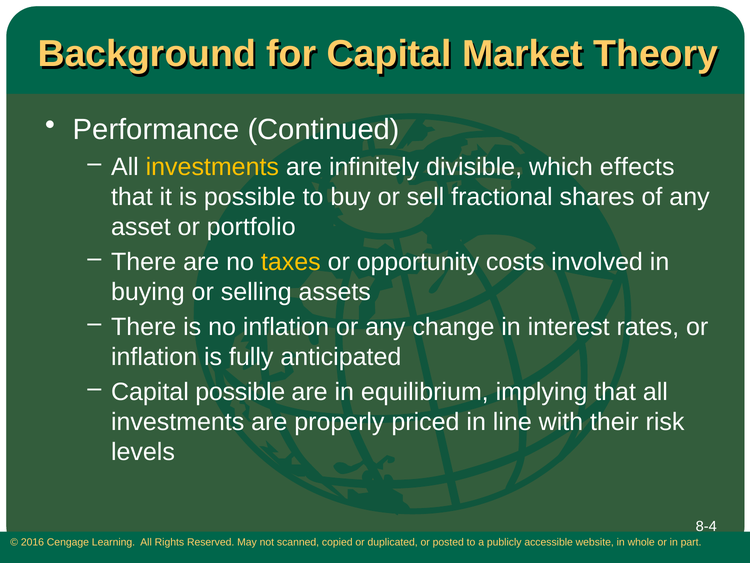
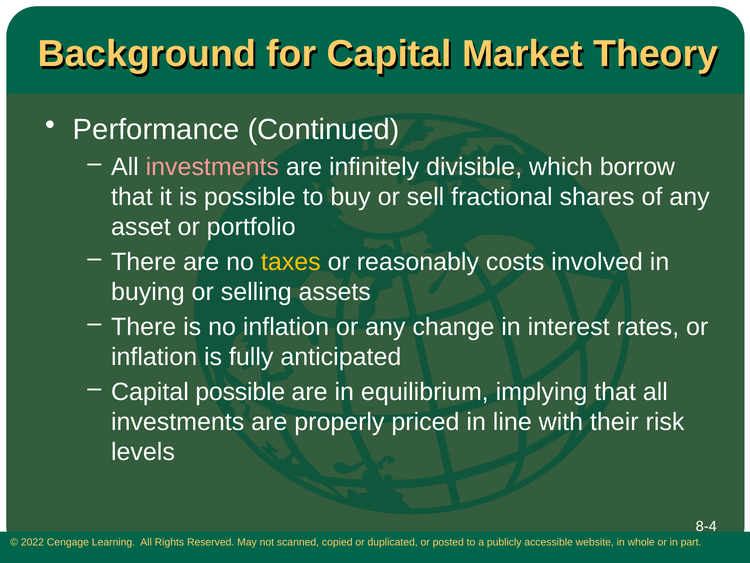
investments at (212, 167) colour: yellow -> pink
effects: effects -> borrow
opportunity: opportunity -> reasonably
2016: 2016 -> 2022
